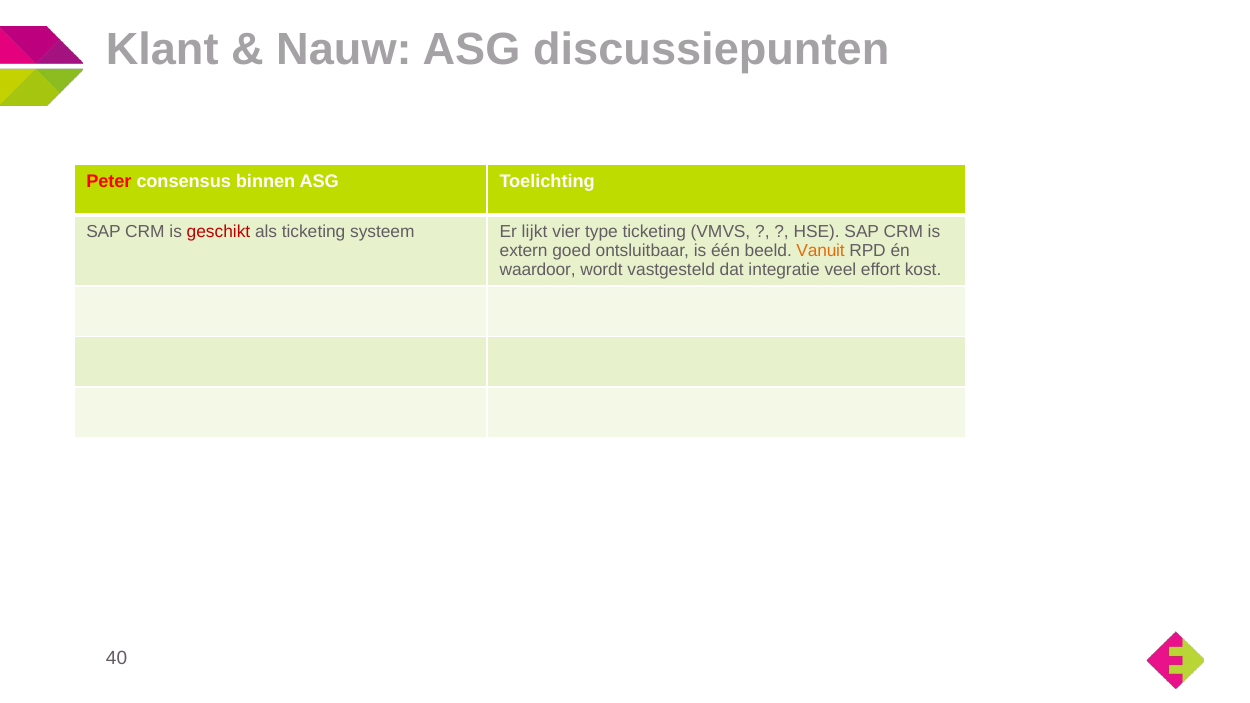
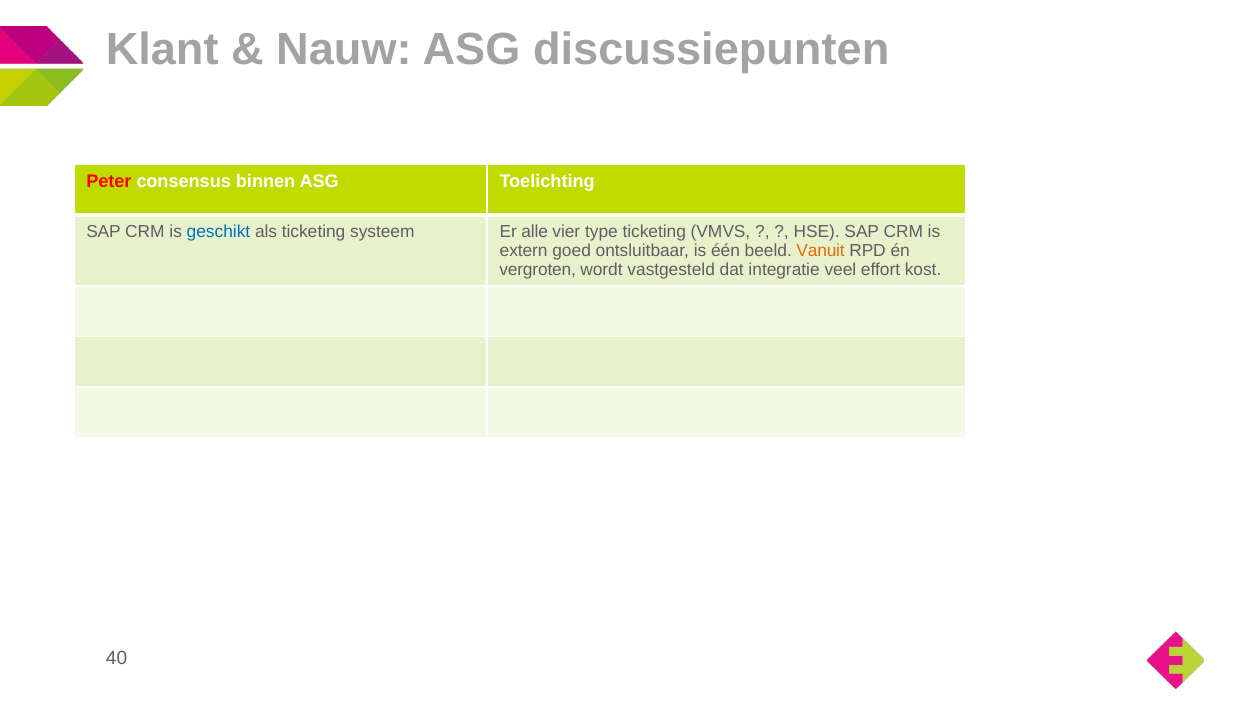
geschikt colour: red -> blue
lijkt: lijkt -> alle
waardoor: waardoor -> vergroten
